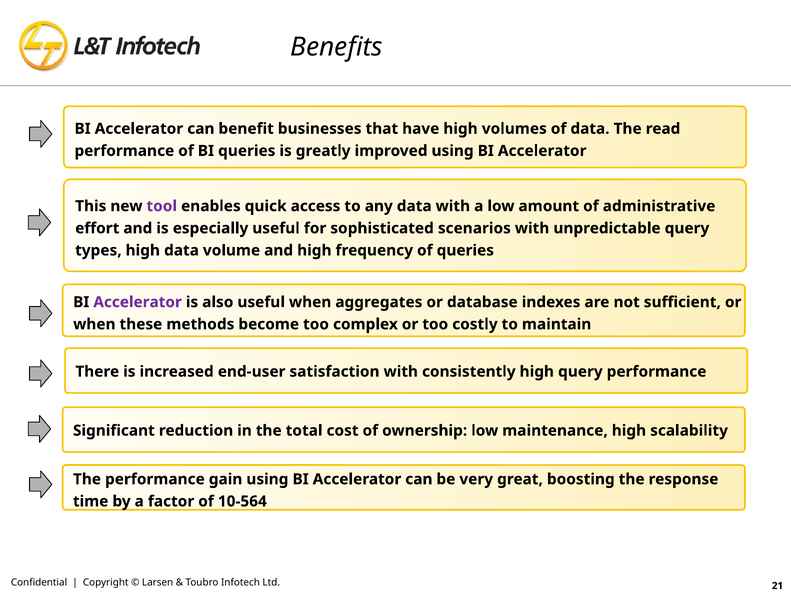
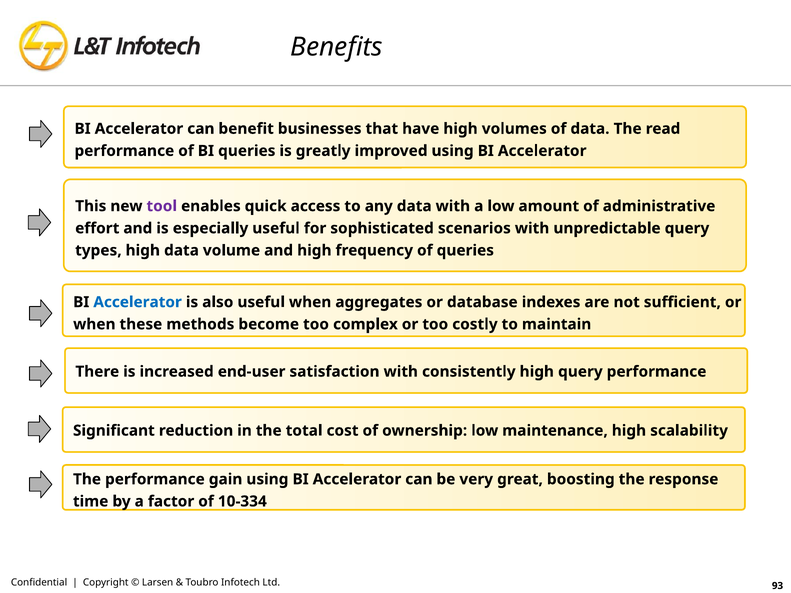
Accelerator at (138, 302) colour: purple -> blue
10-564: 10-564 -> 10-334
21: 21 -> 93
